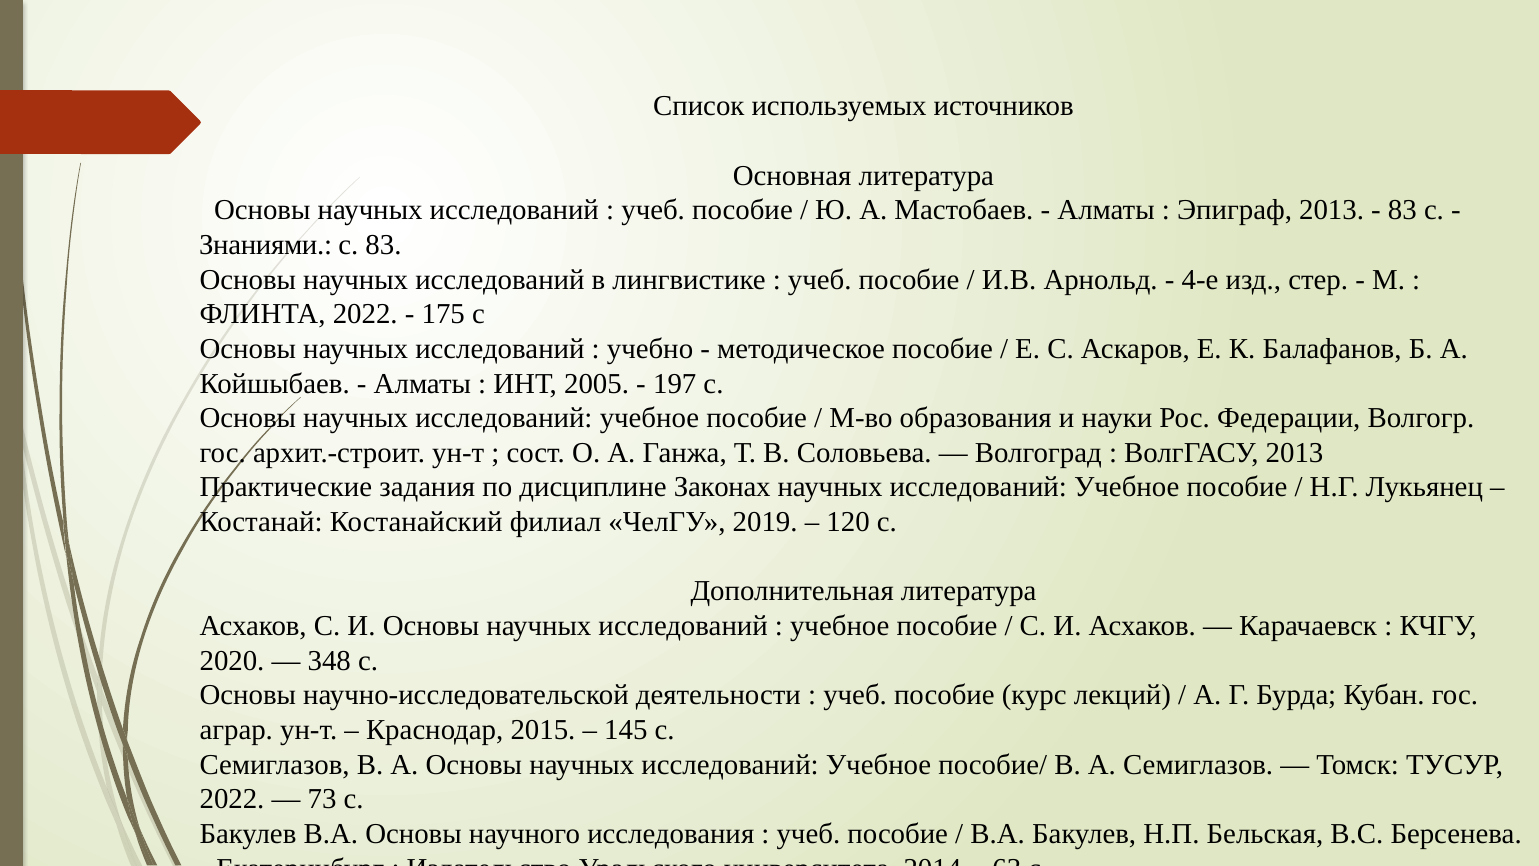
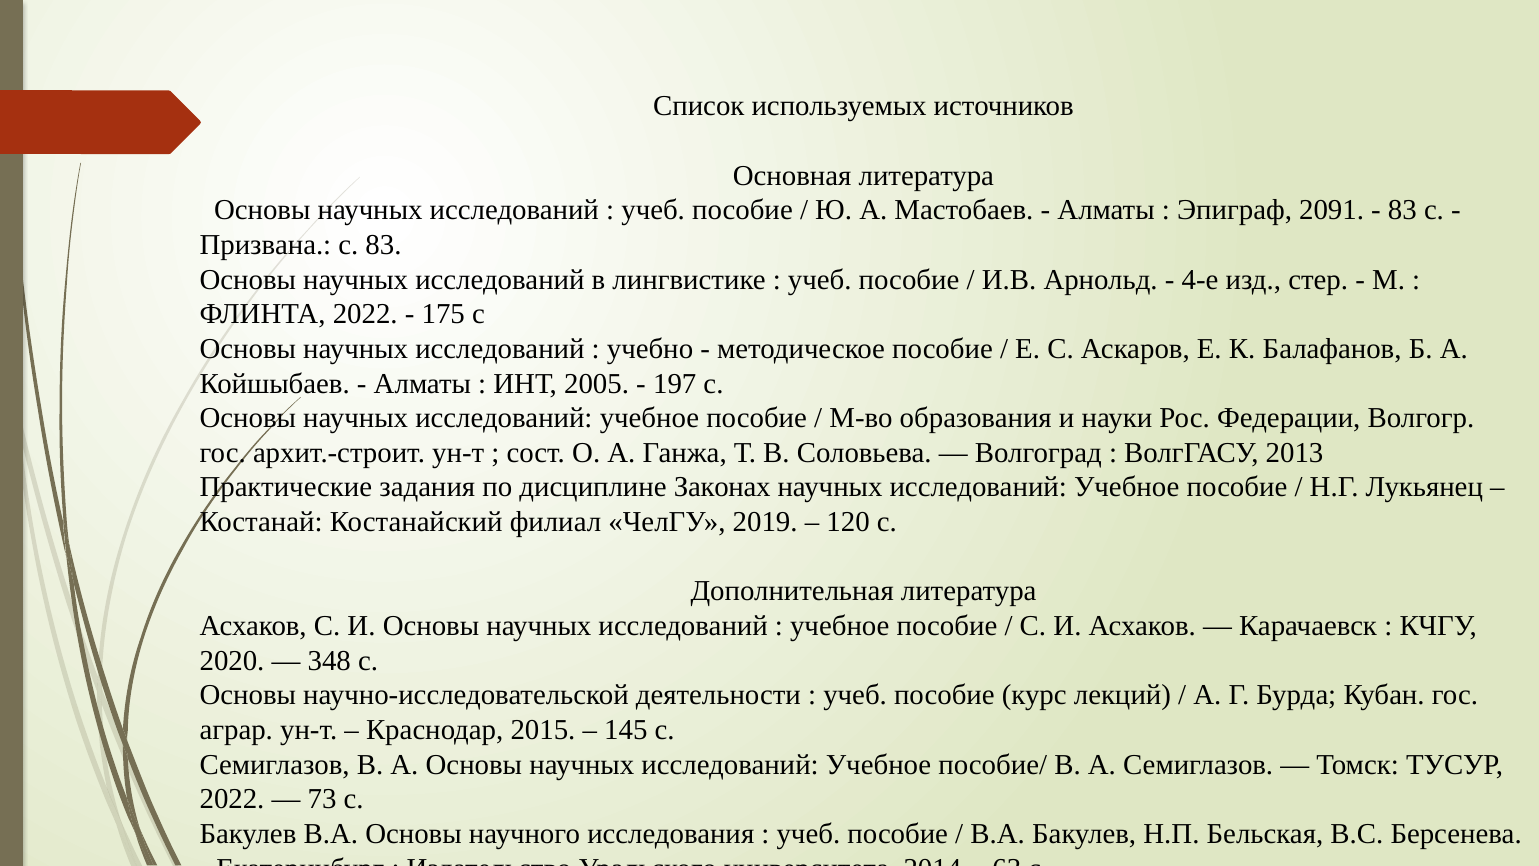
Эпиграф 2013: 2013 -> 2091
Знаниями: Знаниями -> Призвана
